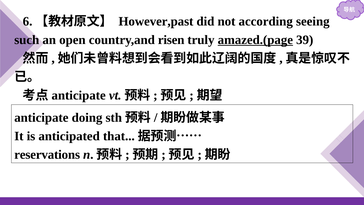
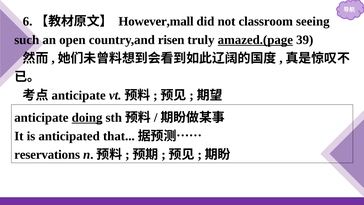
However,past: However,past -> However,mall
according: according -> classroom
doing underline: none -> present
